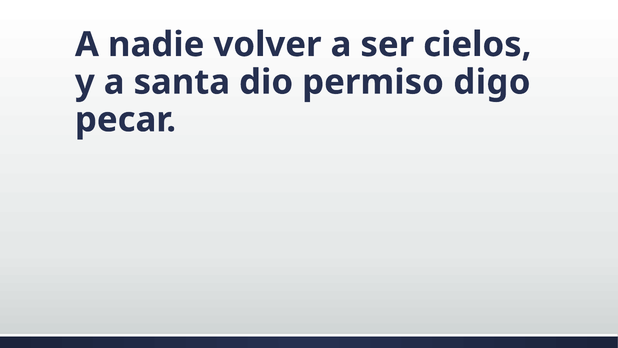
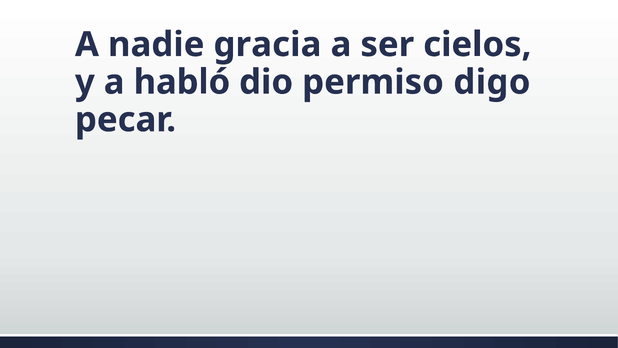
volver: volver -> gracia
santa: santa -> habló
